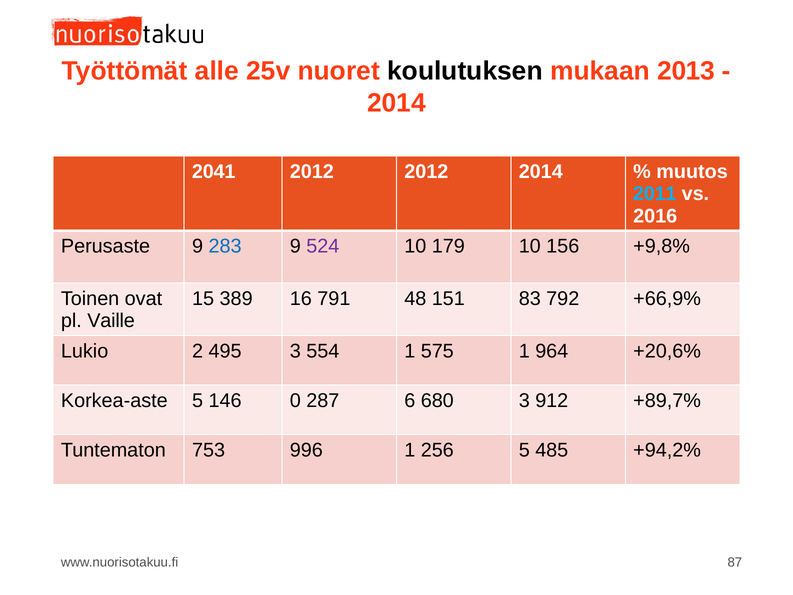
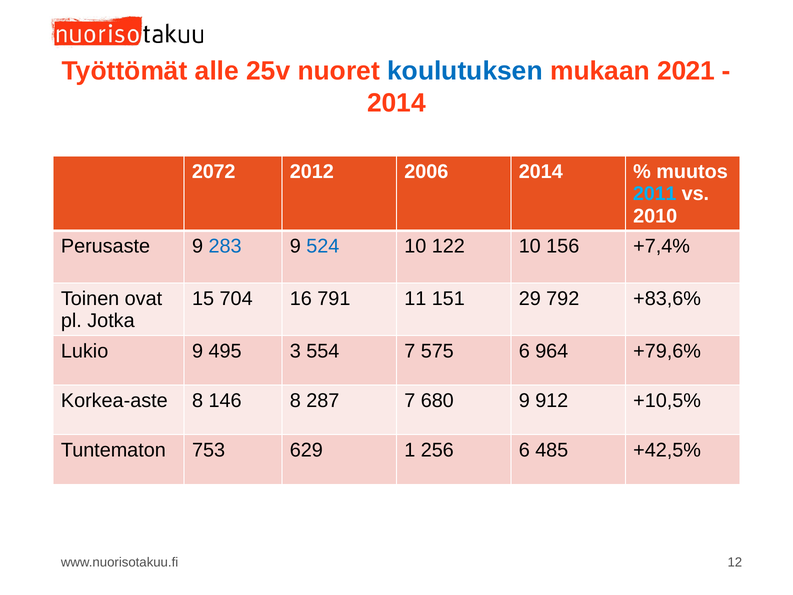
koulutuksen colour: black -> blue
2013: 2013 -> 2021
2041: 2041 -> 2072
2012 2012: 2012 -> 2006
2016: 2016 -> 2010
524 colour: purple -> blue
179: 179 -> 122
+9,8%: +9,8% -> +7,4%
389: 389 -> 704
48: 48 -> 11
83: 83 -> 29
+66,9%: +66,9% -> +83,6%
Vaille: Vaille -> Jotka
Lukio 2: 2 -> 9
554 1: 1 -> 7
575 1: 1 -> 6
+20,6%: +20,6% -> +79,6%
Korkea-aste 5: 5 -> 8
146 0: 0 -> 8
287 6: 6 -> 7
680 3: 3 -> 9
+89,7%: +89,7% -> +10,5%
996: 996 -> 629
256 5: 5 -> 6
+94,2%: +94,2% -> +42,5%
87: 87 -> 12
